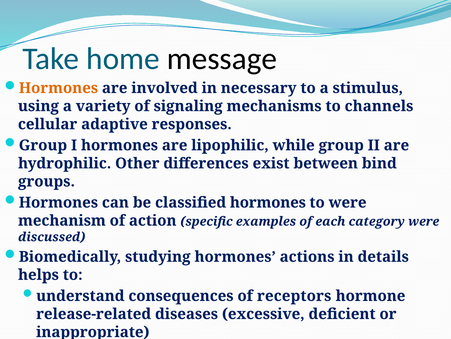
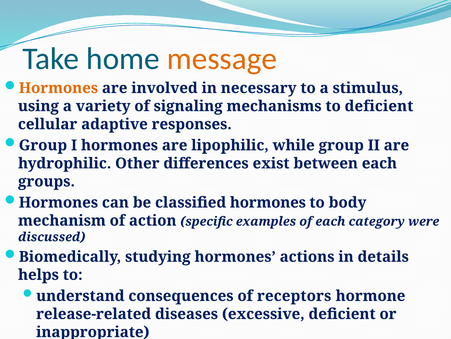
message colour: black -> orange
to channels: channels -> deficient
between bind: bind -> each
to were: were -> body
